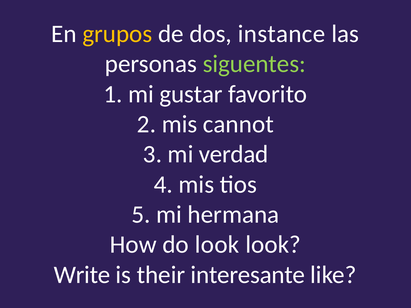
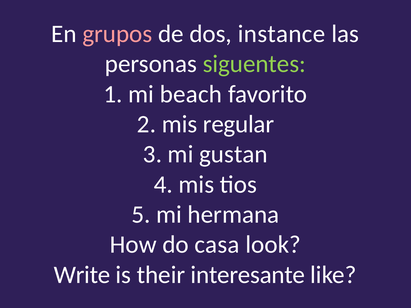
grupos colour: yellow -> pink
gustar: gustar -> beach
cannot: cannot -> regular
verdad: verdad -> gustan
do look: look -> casa
